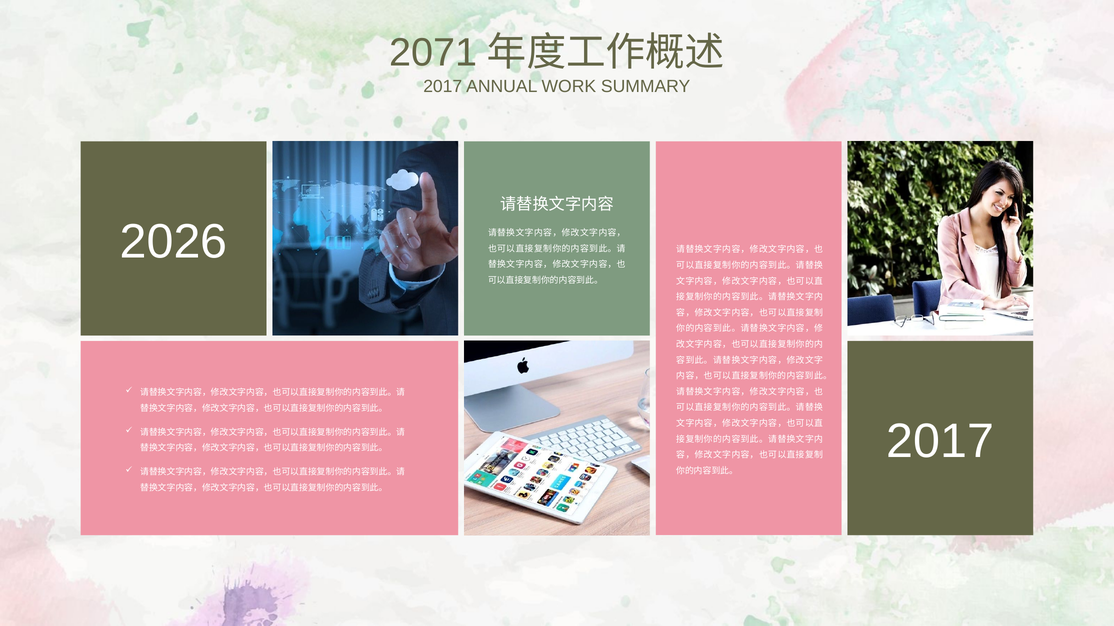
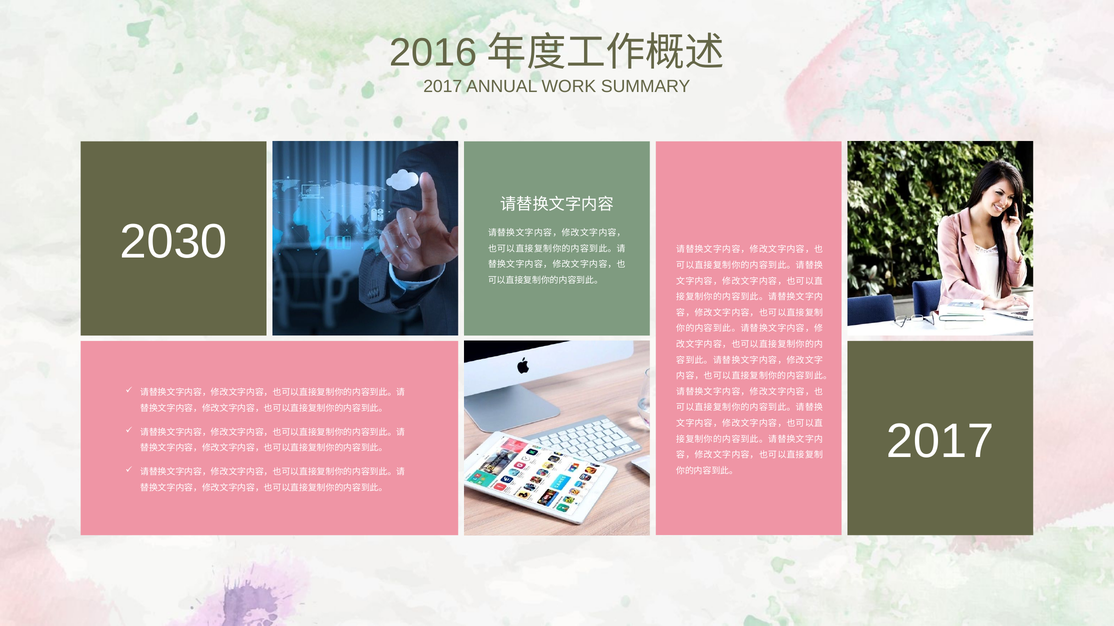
2071: 2071 -> 2016
2026: 2026 -> 2030
